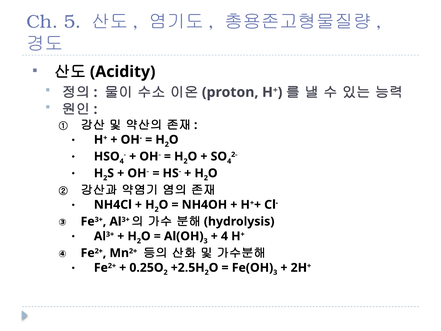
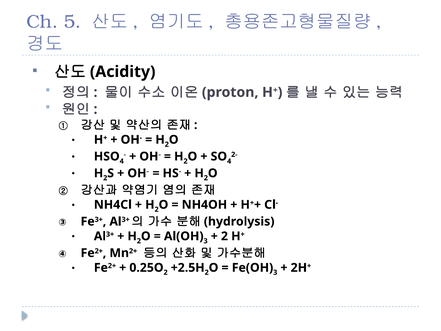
4 at (224, 236): 4 -> 2
